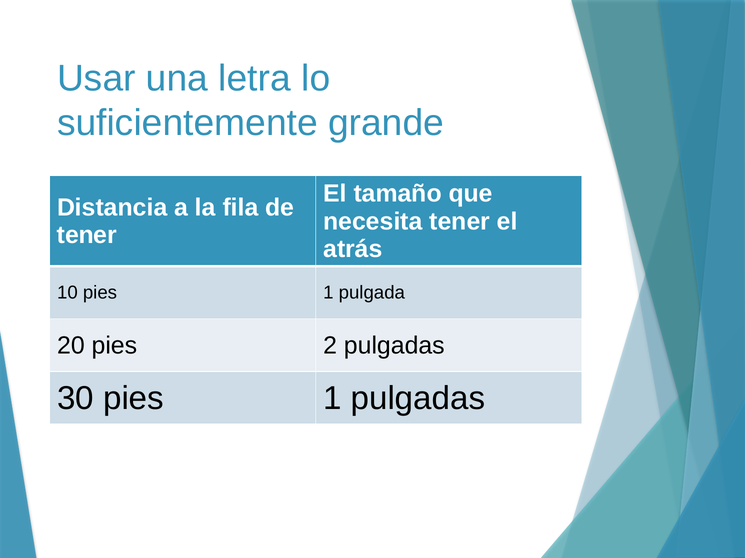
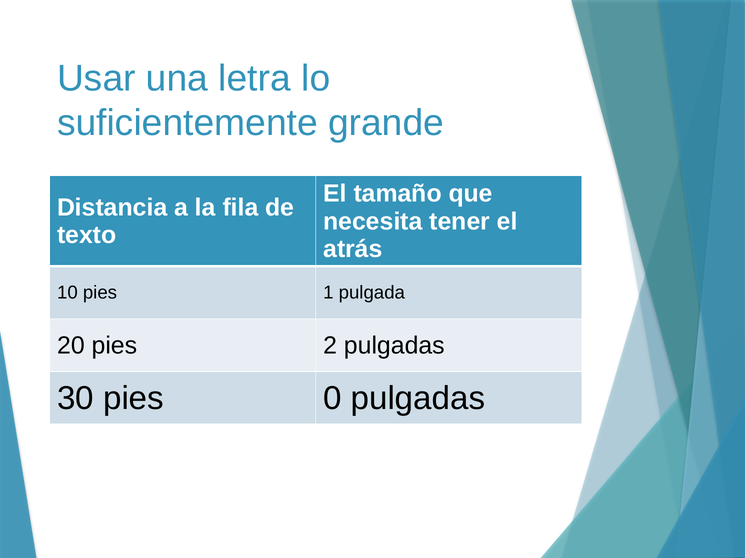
tener at (87, 236): tener -> texto
30 pies 1: 1 -> 0
